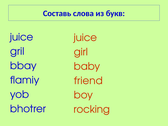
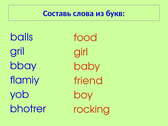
juice at (22, 37): juice -> balls
juice at (85, 38): juice -> food
